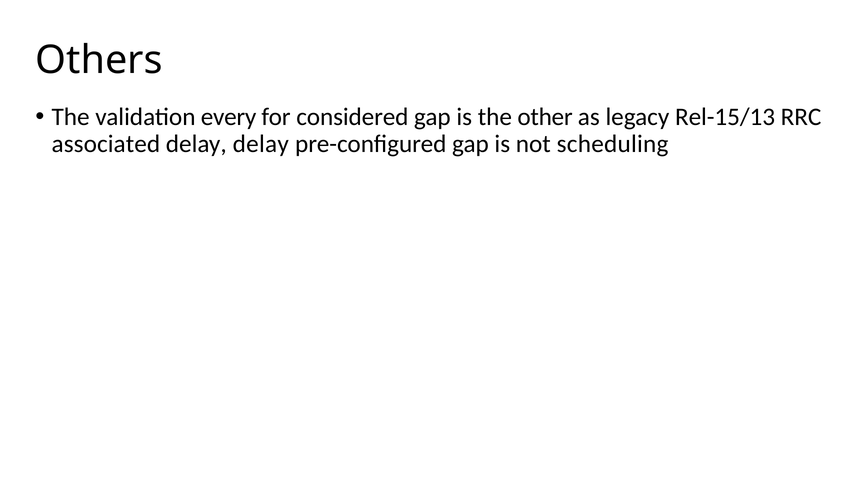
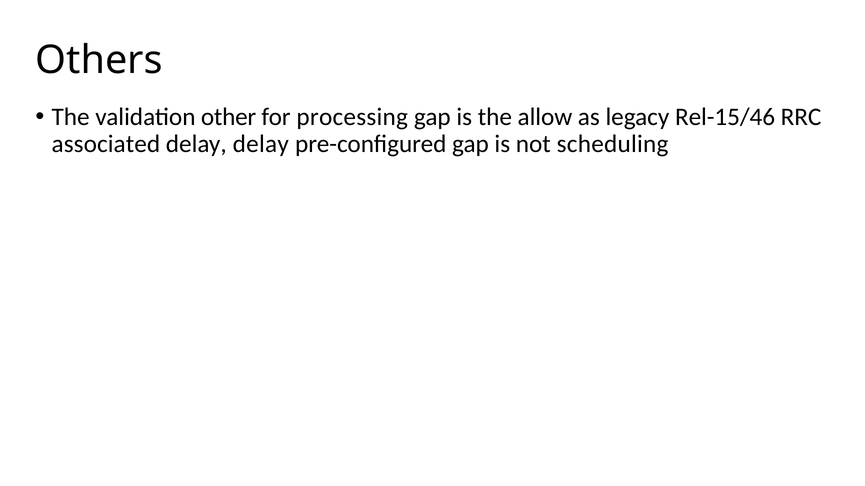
every: every -> other
considered: considered -> processing
other: other -> allow
Rel-15/13: Rel-15/13 -> Rel-15/46
